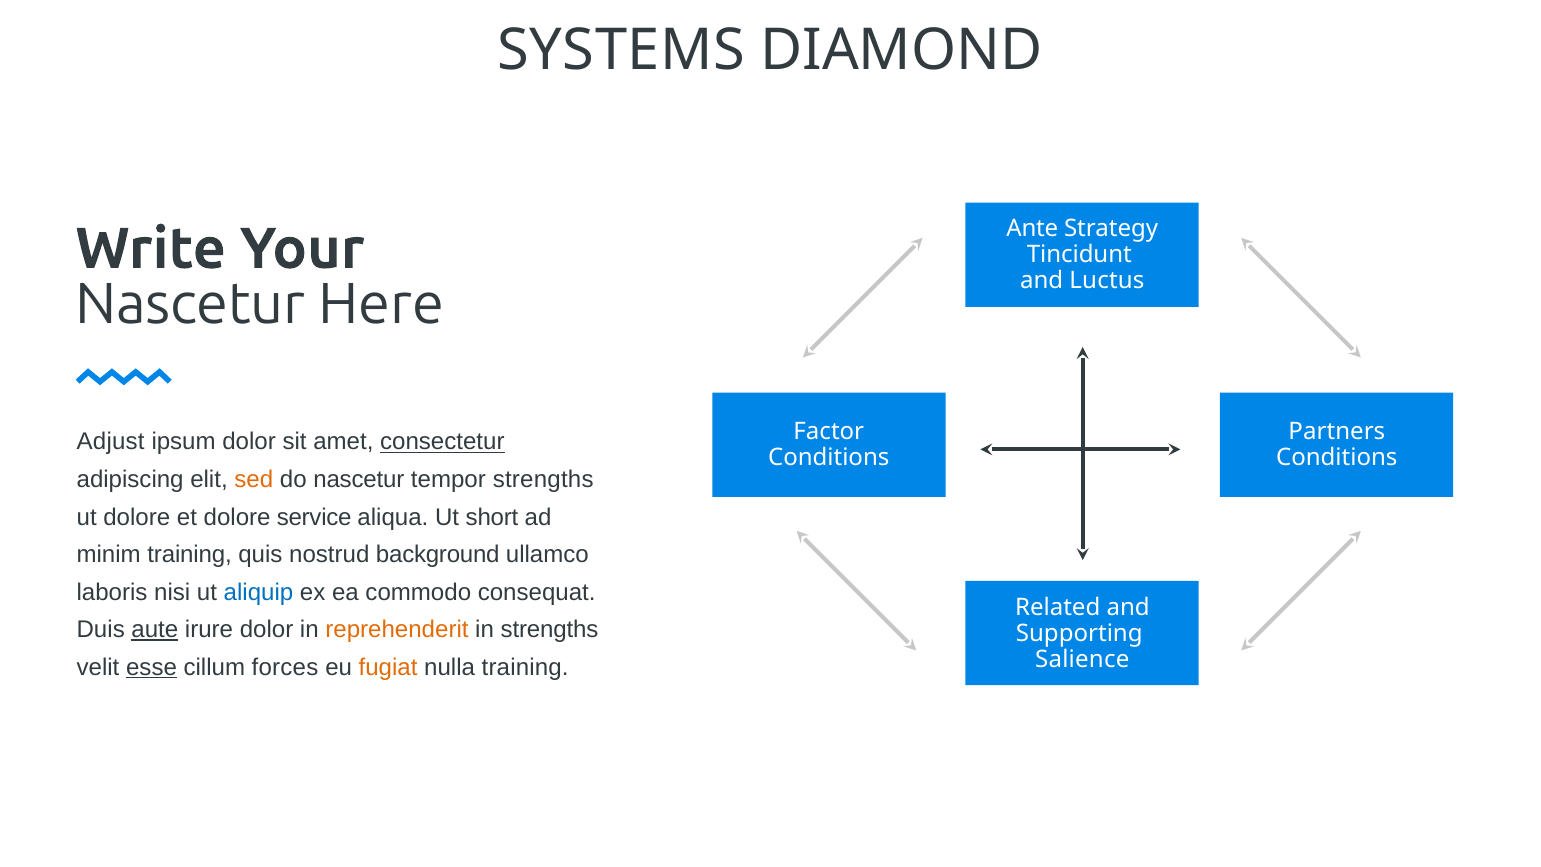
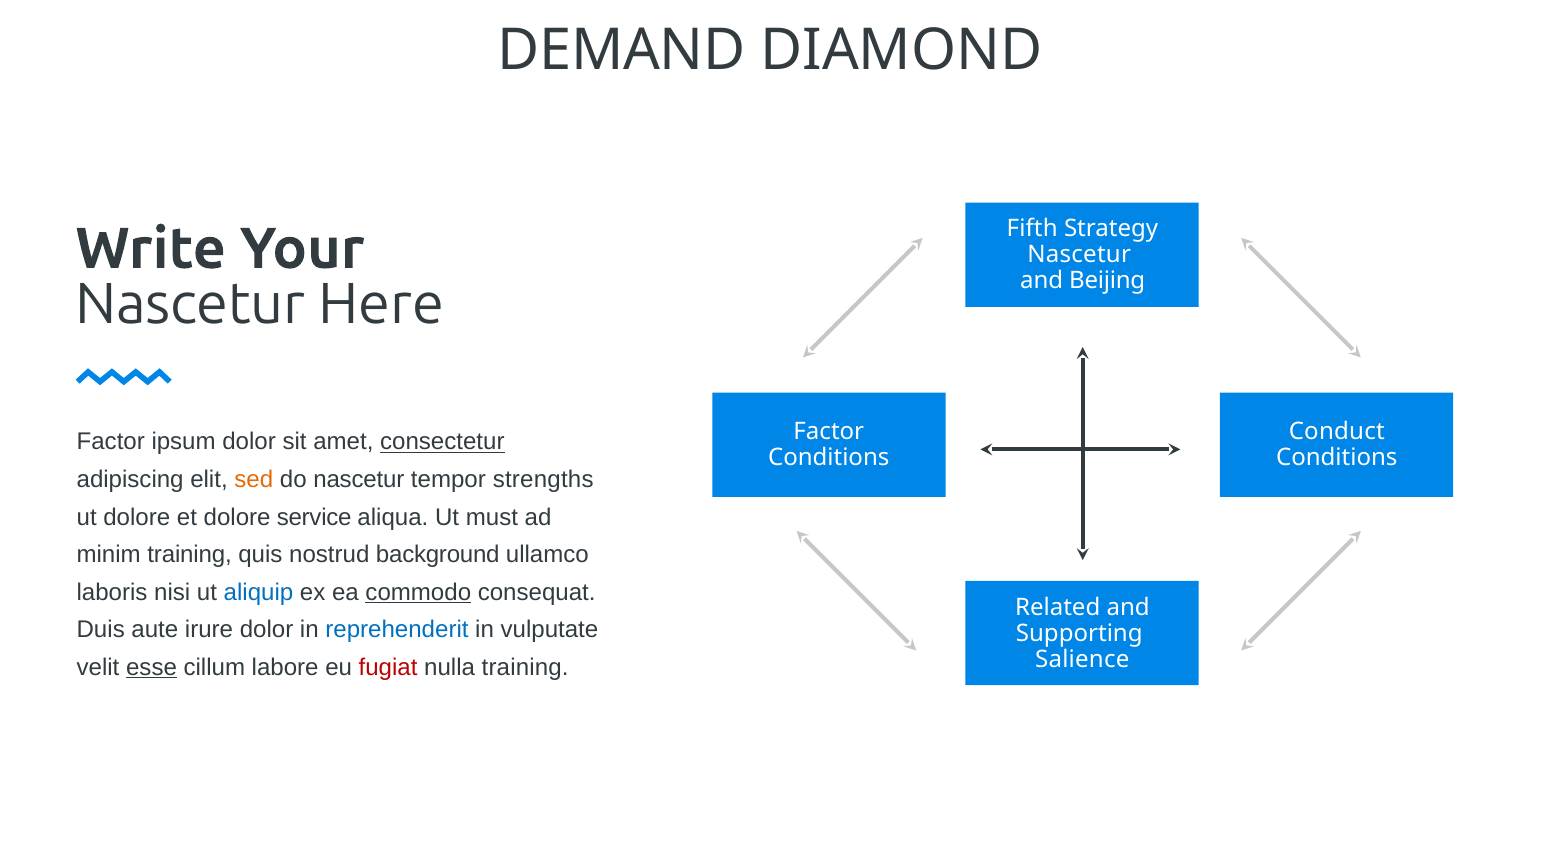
SYSTEMS: SYSTEMS -> DEMAND
Ante: Ante -> Fifth
Tincidunt at (1079, 255): Tincidunt -> Nascetur
Luctus: Luctus -> Beijing
Partners: Partners -> Conduct
Adjust at (111, 442): Adjust -> Factor
short: short -> must
commodo underline: none -> present
aute underline: present -> none
reprehenderit colour: orange -> blue
in strengths: strengths -> vulputate
forces: forces -> labore
fugiat colour: orange -> red
